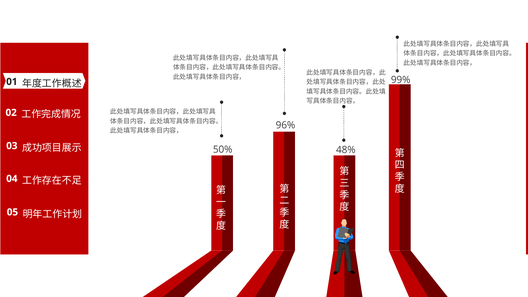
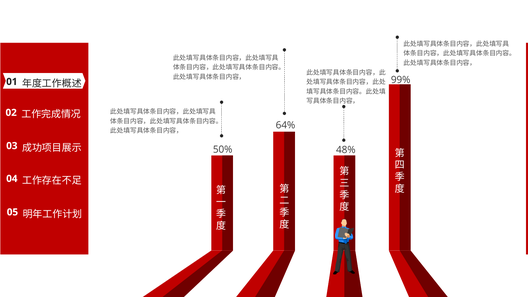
96%: 96% -> 64%
